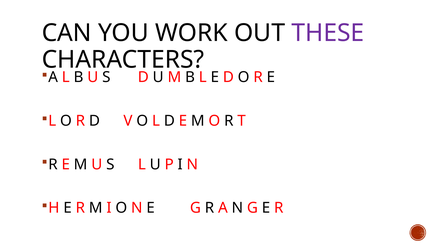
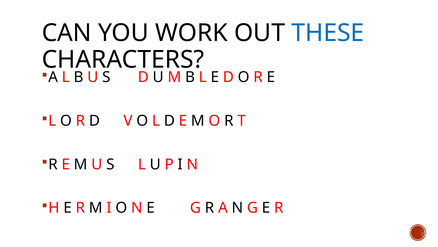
THESE colour: purple -> blue
